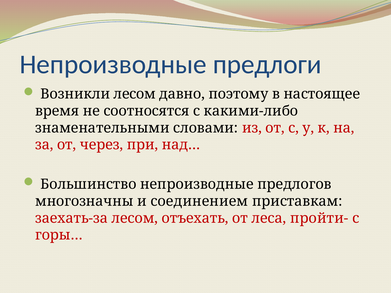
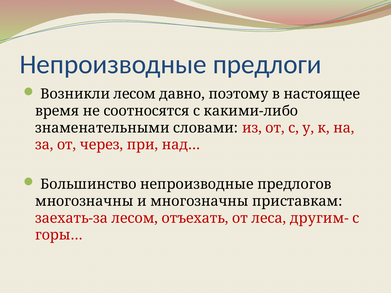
и соединением: соединением -> многозначны
пройти-: пройти- -> другим-
